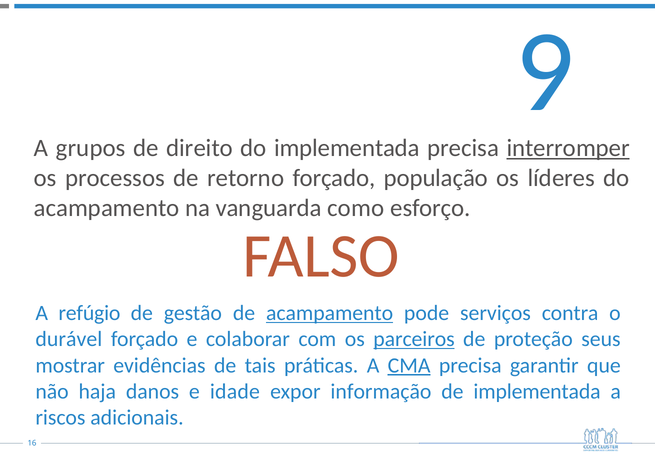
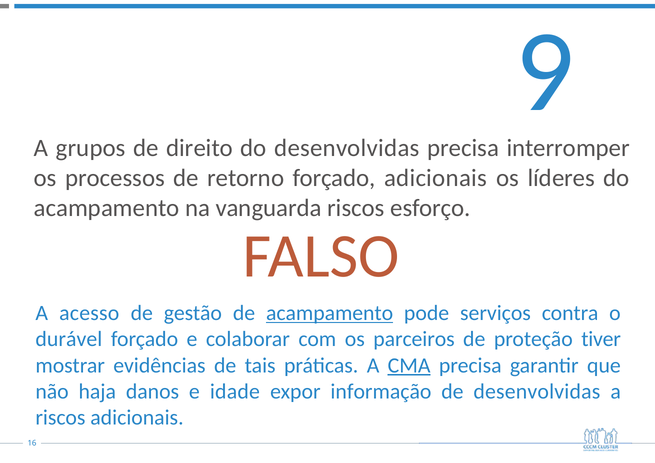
do implementada: implementada -> desenvolvidas
interromper underline: present -> none
forçado população: população -> adicionais
vanguarda como: como -> riscos
refúgio: refúgio -> acesso
parceiros underline: present -> none
seus: seus -> tiver
de implementada: implementada -> desenvolvidas
